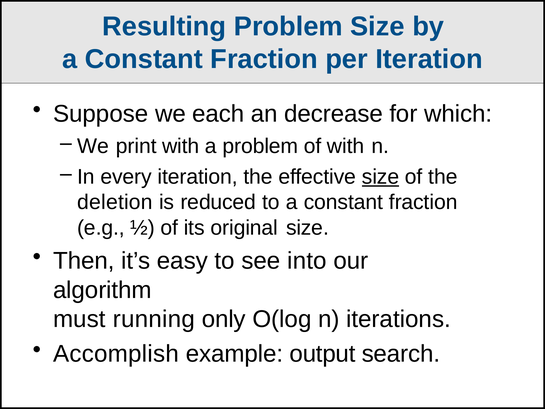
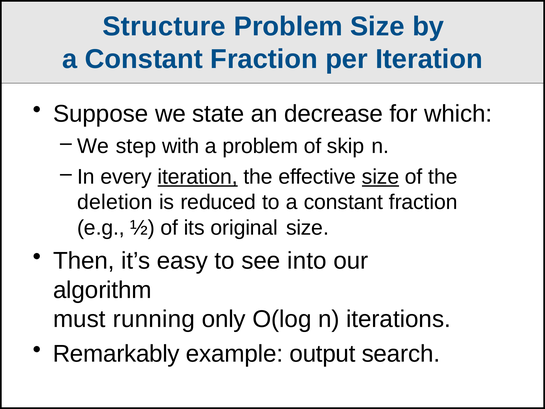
Resulting: Resulting -> Structure
each: each -> state
print: print -> step
of with: with -> skip
iteration at (198, 177) underline: none -> present
Accomplish: Accomplish -> Remarkably
